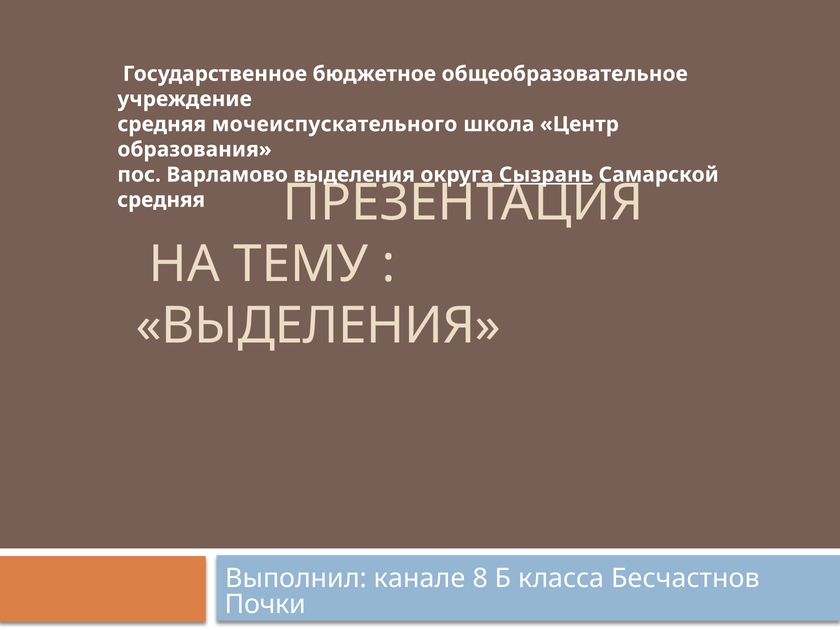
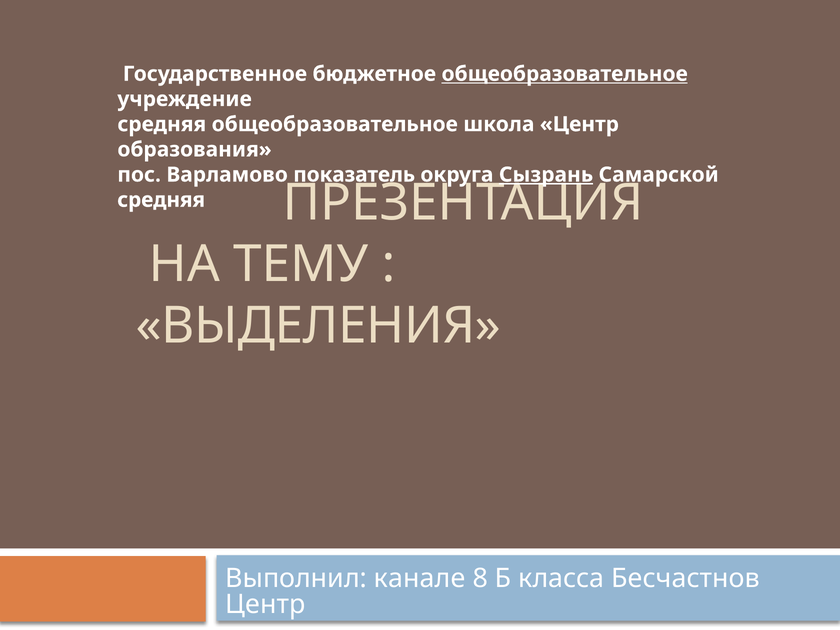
общеобразовательное at (565, 74) underline: none -> present
средняя мочеиспускательного: мочеиспускательного -> общеобразовательное
Варламово выделения: выделения -> показатель
Почки at (266, 604): Почки -> Центр
